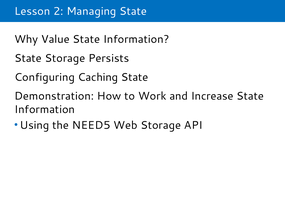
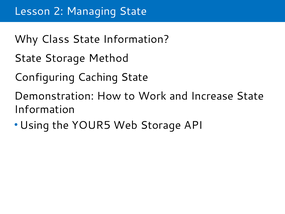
Value: Value -> Class
Persists: Persists -> Method
NEED5: NEED5 -> YOUR5
